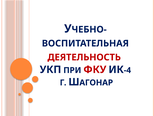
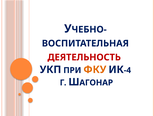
ФКУ colour: red -> orange
